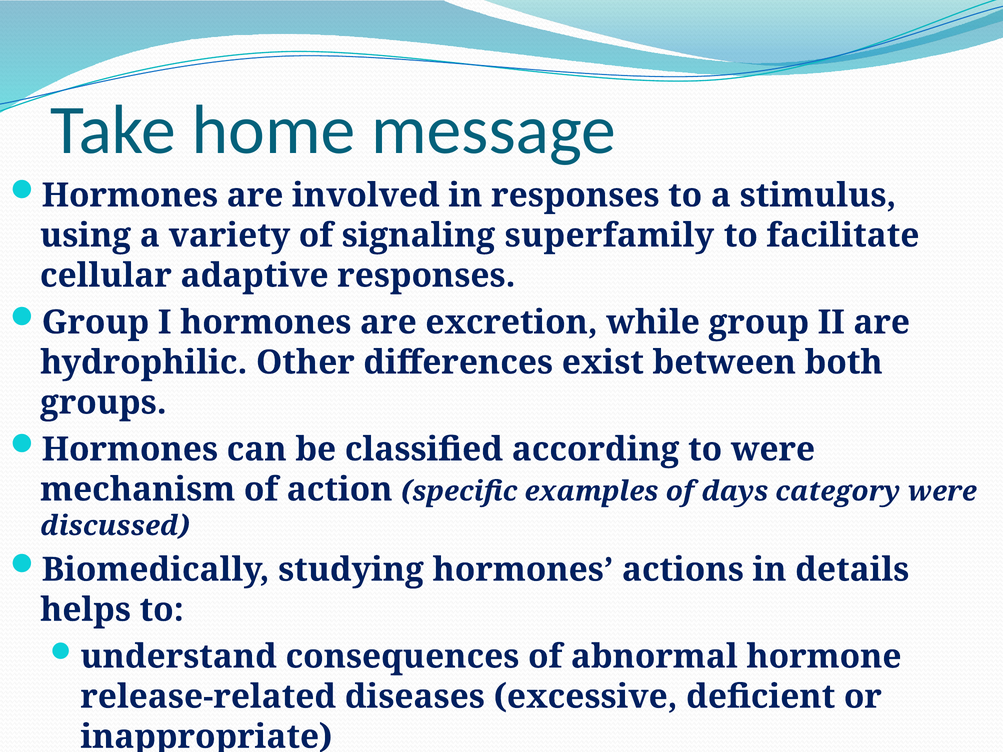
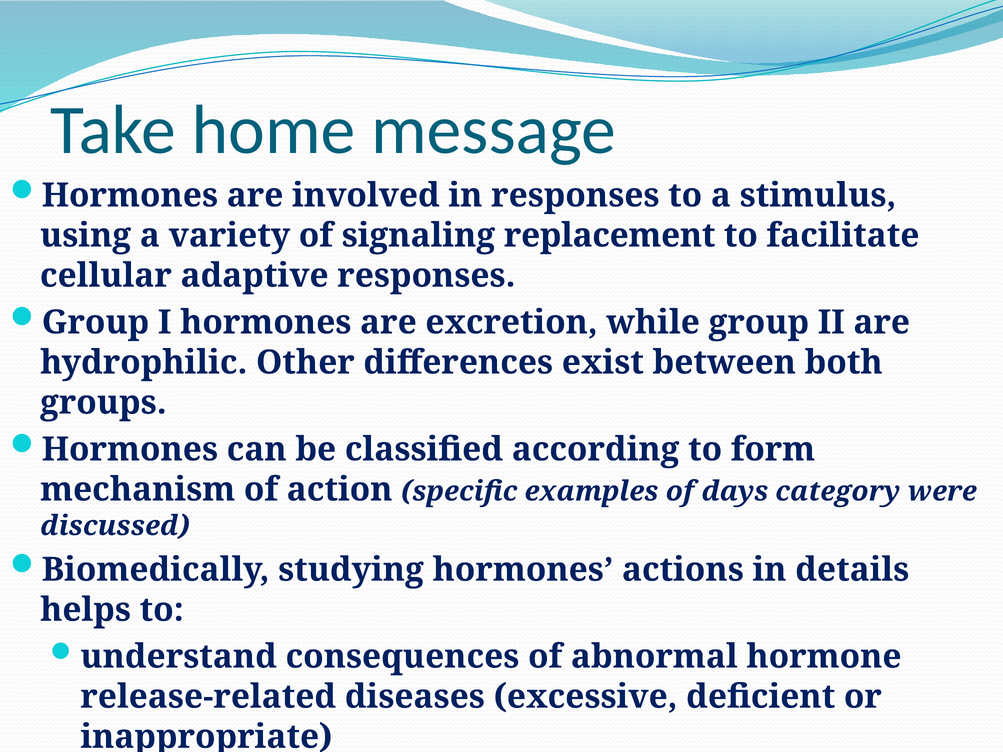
superfamily: superfamily -> replacement
to were: were -> form
